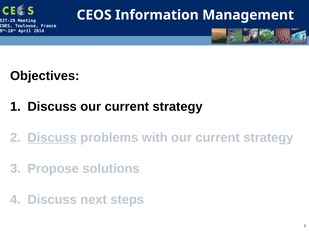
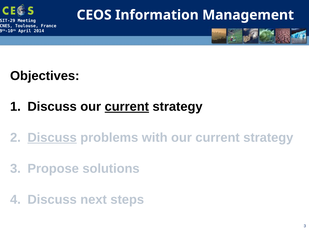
current at (127, 107) underline: none -> present
